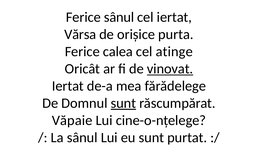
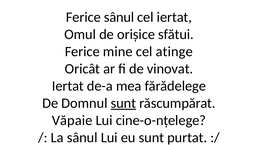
Vărsa: Vărsa -> Omul
purta: purta -> sfătui
calea: calea -> mine
vinovat underline: present -> none
